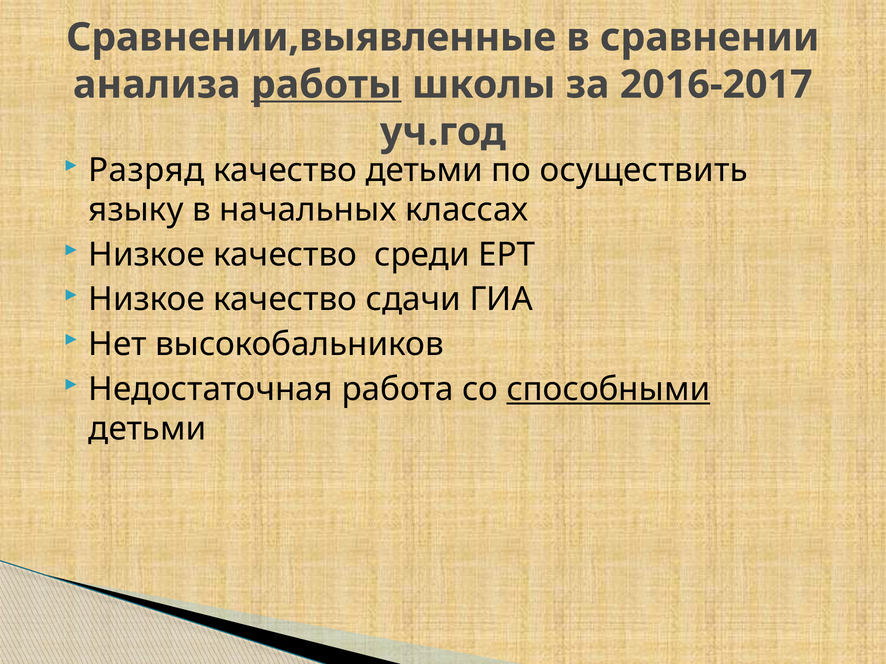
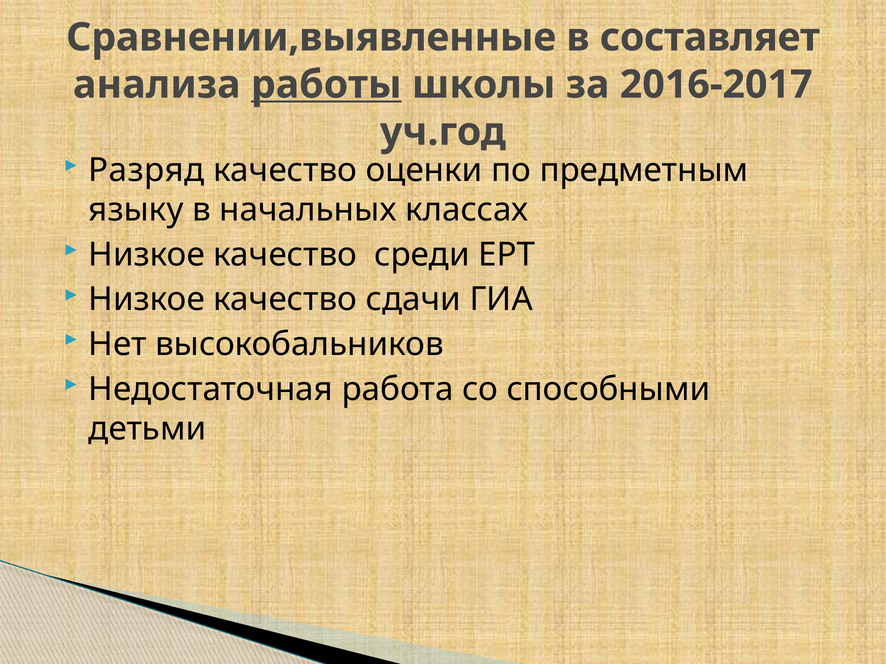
сравнении: сравнении -> составляет
качество детьми: детьми -> оценки
осуществить: осуществить -> предметным
способными underline: present -> none
